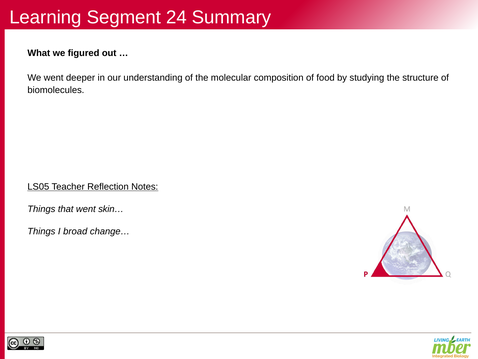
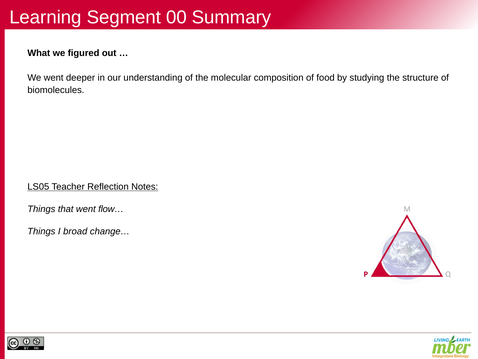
24: 24 -> 00
skin…: skin… -> flow…
